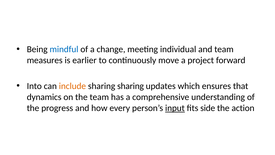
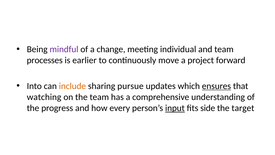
mindful colour: blue -> purple
measures: measures -> processes
sharing sharing: sharing -> pursue
ensures underline: none -> present
dynamics: dynamics -> watching
action: action -> target
